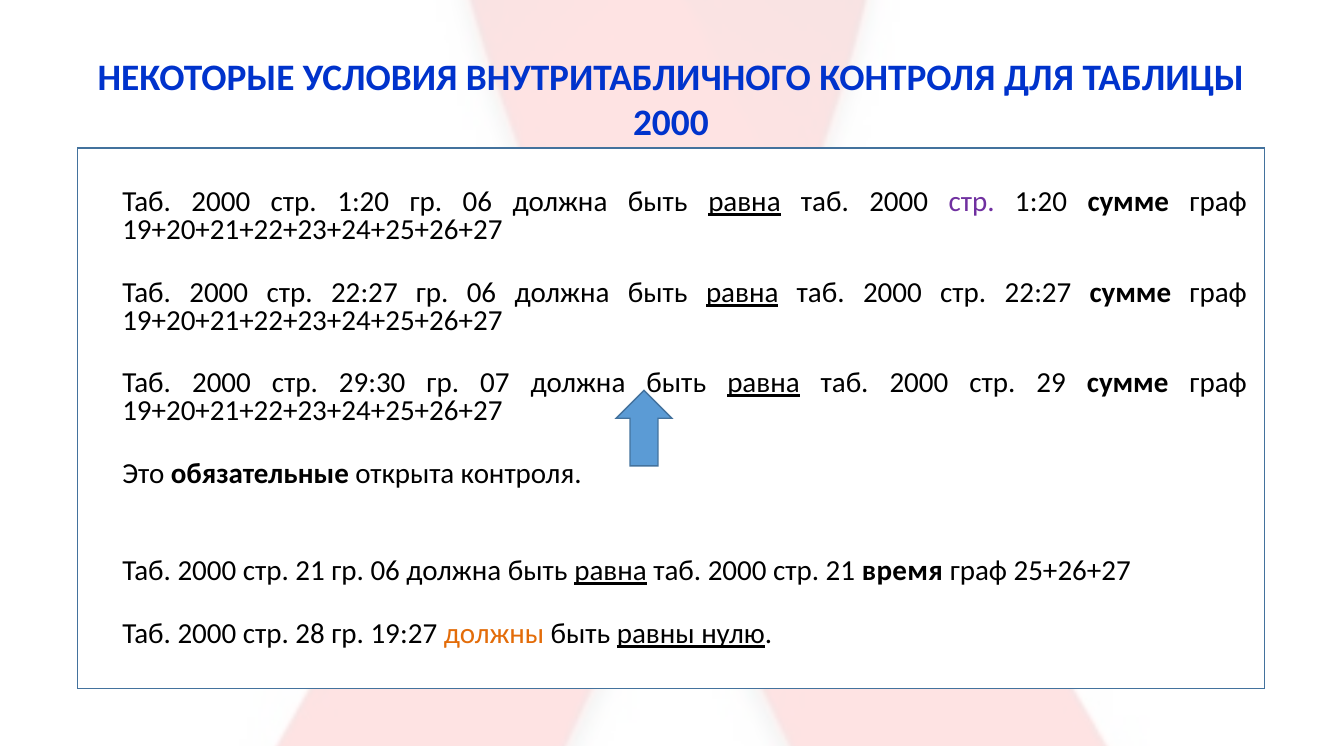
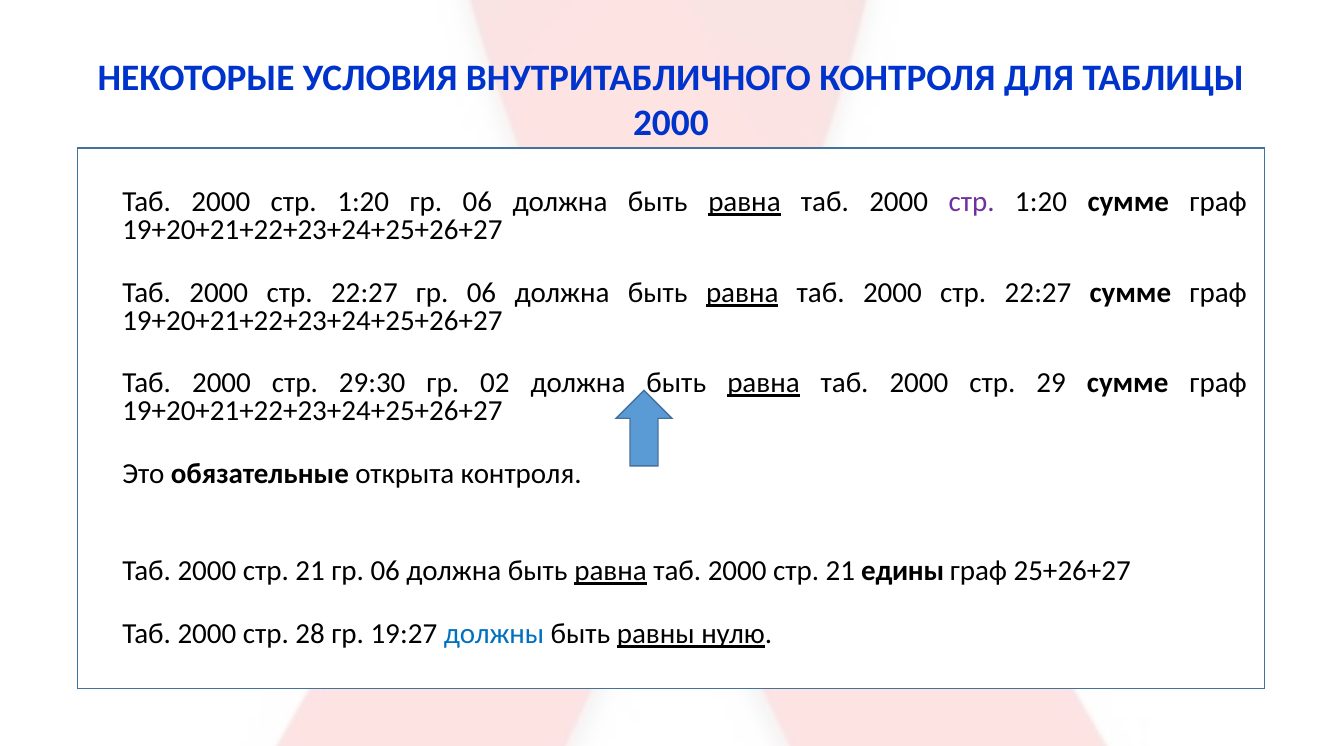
07: 07 -> 02
время: время -> едины
должны colour: orange -> blue
